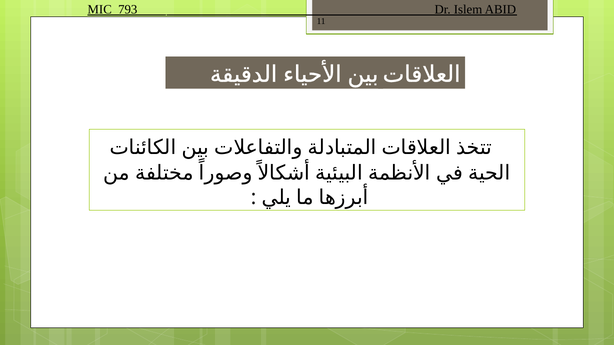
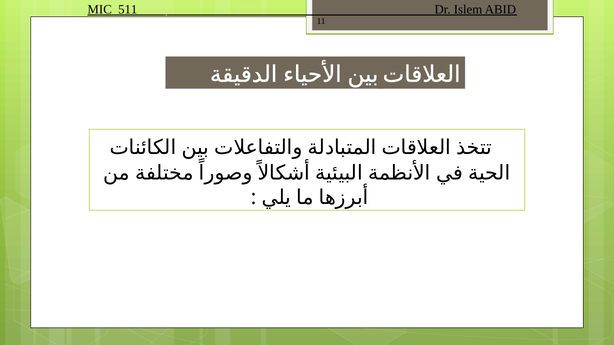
793: 793 -> 511
